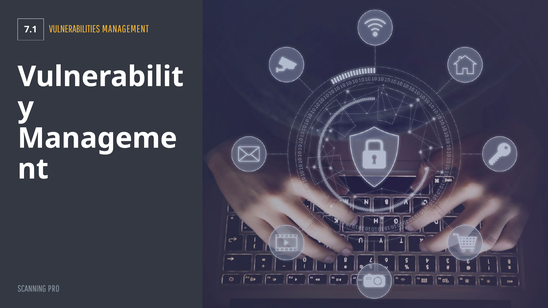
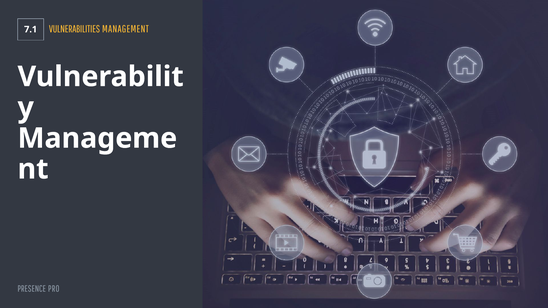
SCANNING: SCANNING -> PRESENCE
